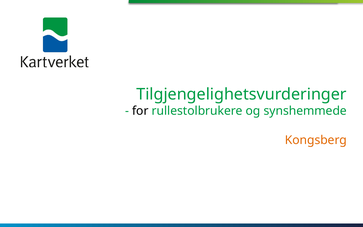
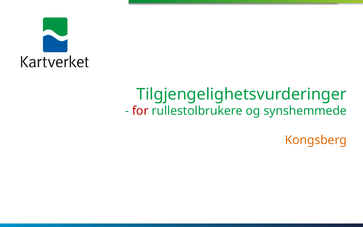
for colour: black -> red
